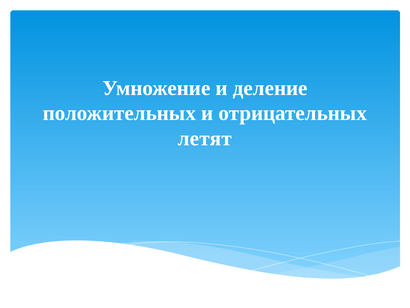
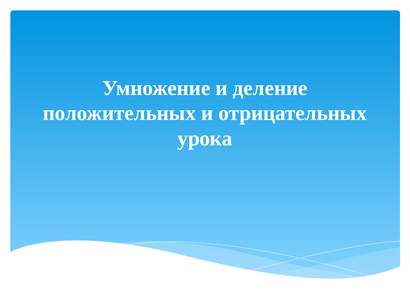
летят: летят -> урока
